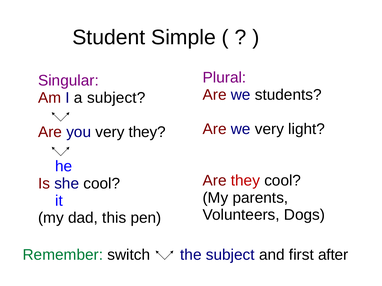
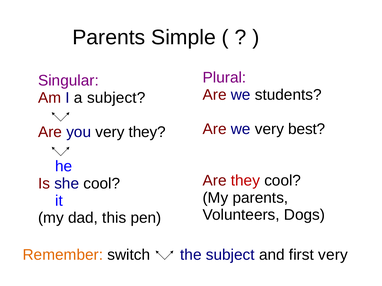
Student at (109, 38): Student -> Parents
light: light -> best
Remember colour: green -> orange
first after: after -> very
